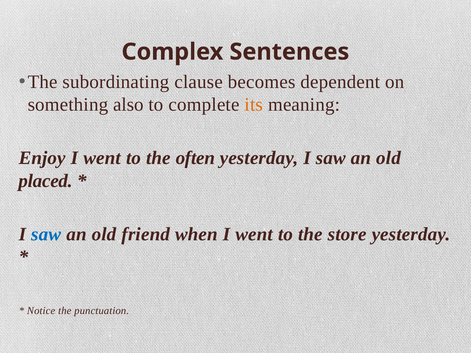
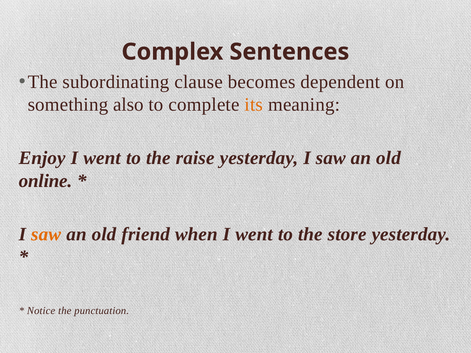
often: often -> raise
placed: placed -> online
saw at (46, 234) colour: blue -> orange
